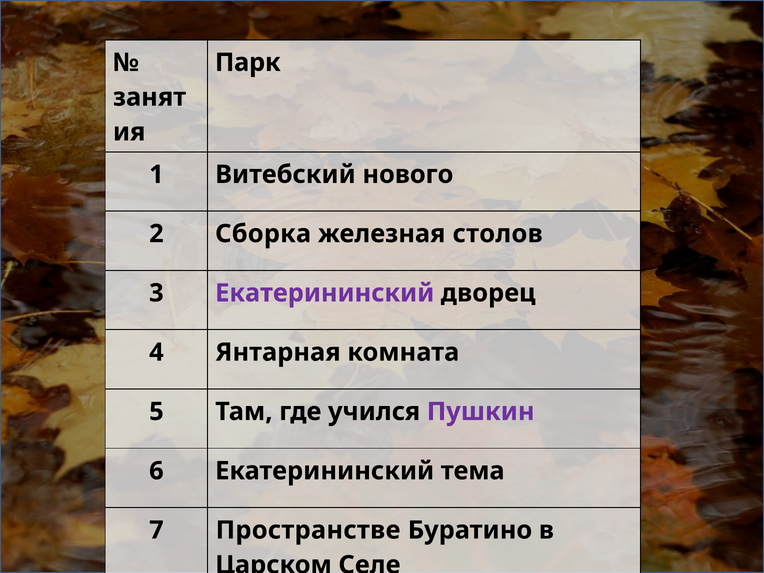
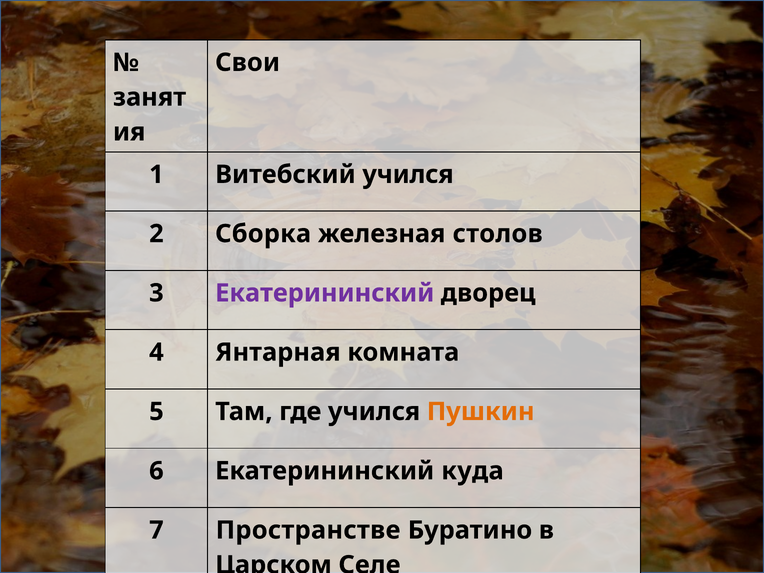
Парк: Парк -> Свои
Витебский нового: нового -> учился
Пушкин colour: purple -> orange
тема: тема -> куда
